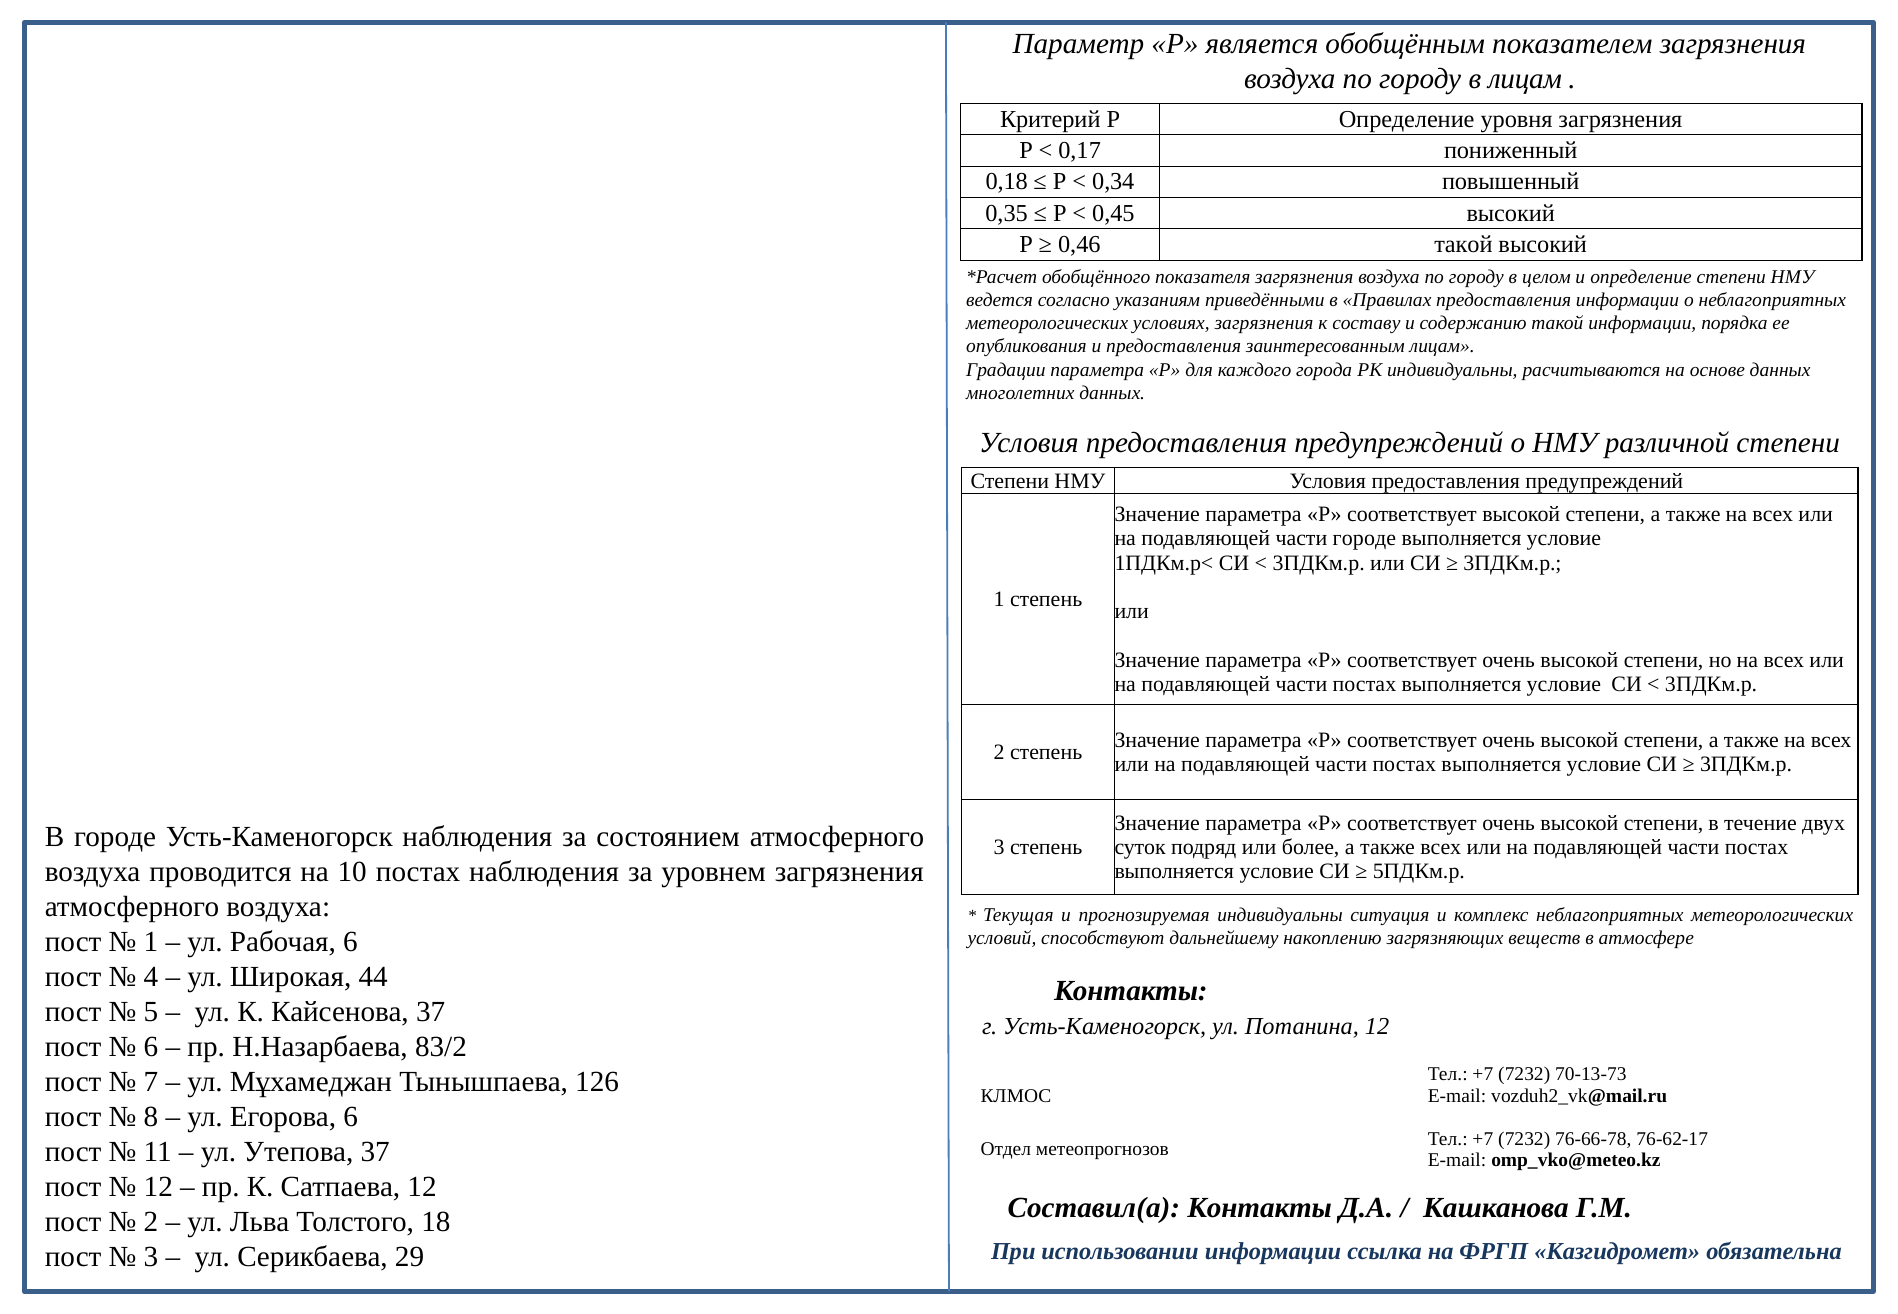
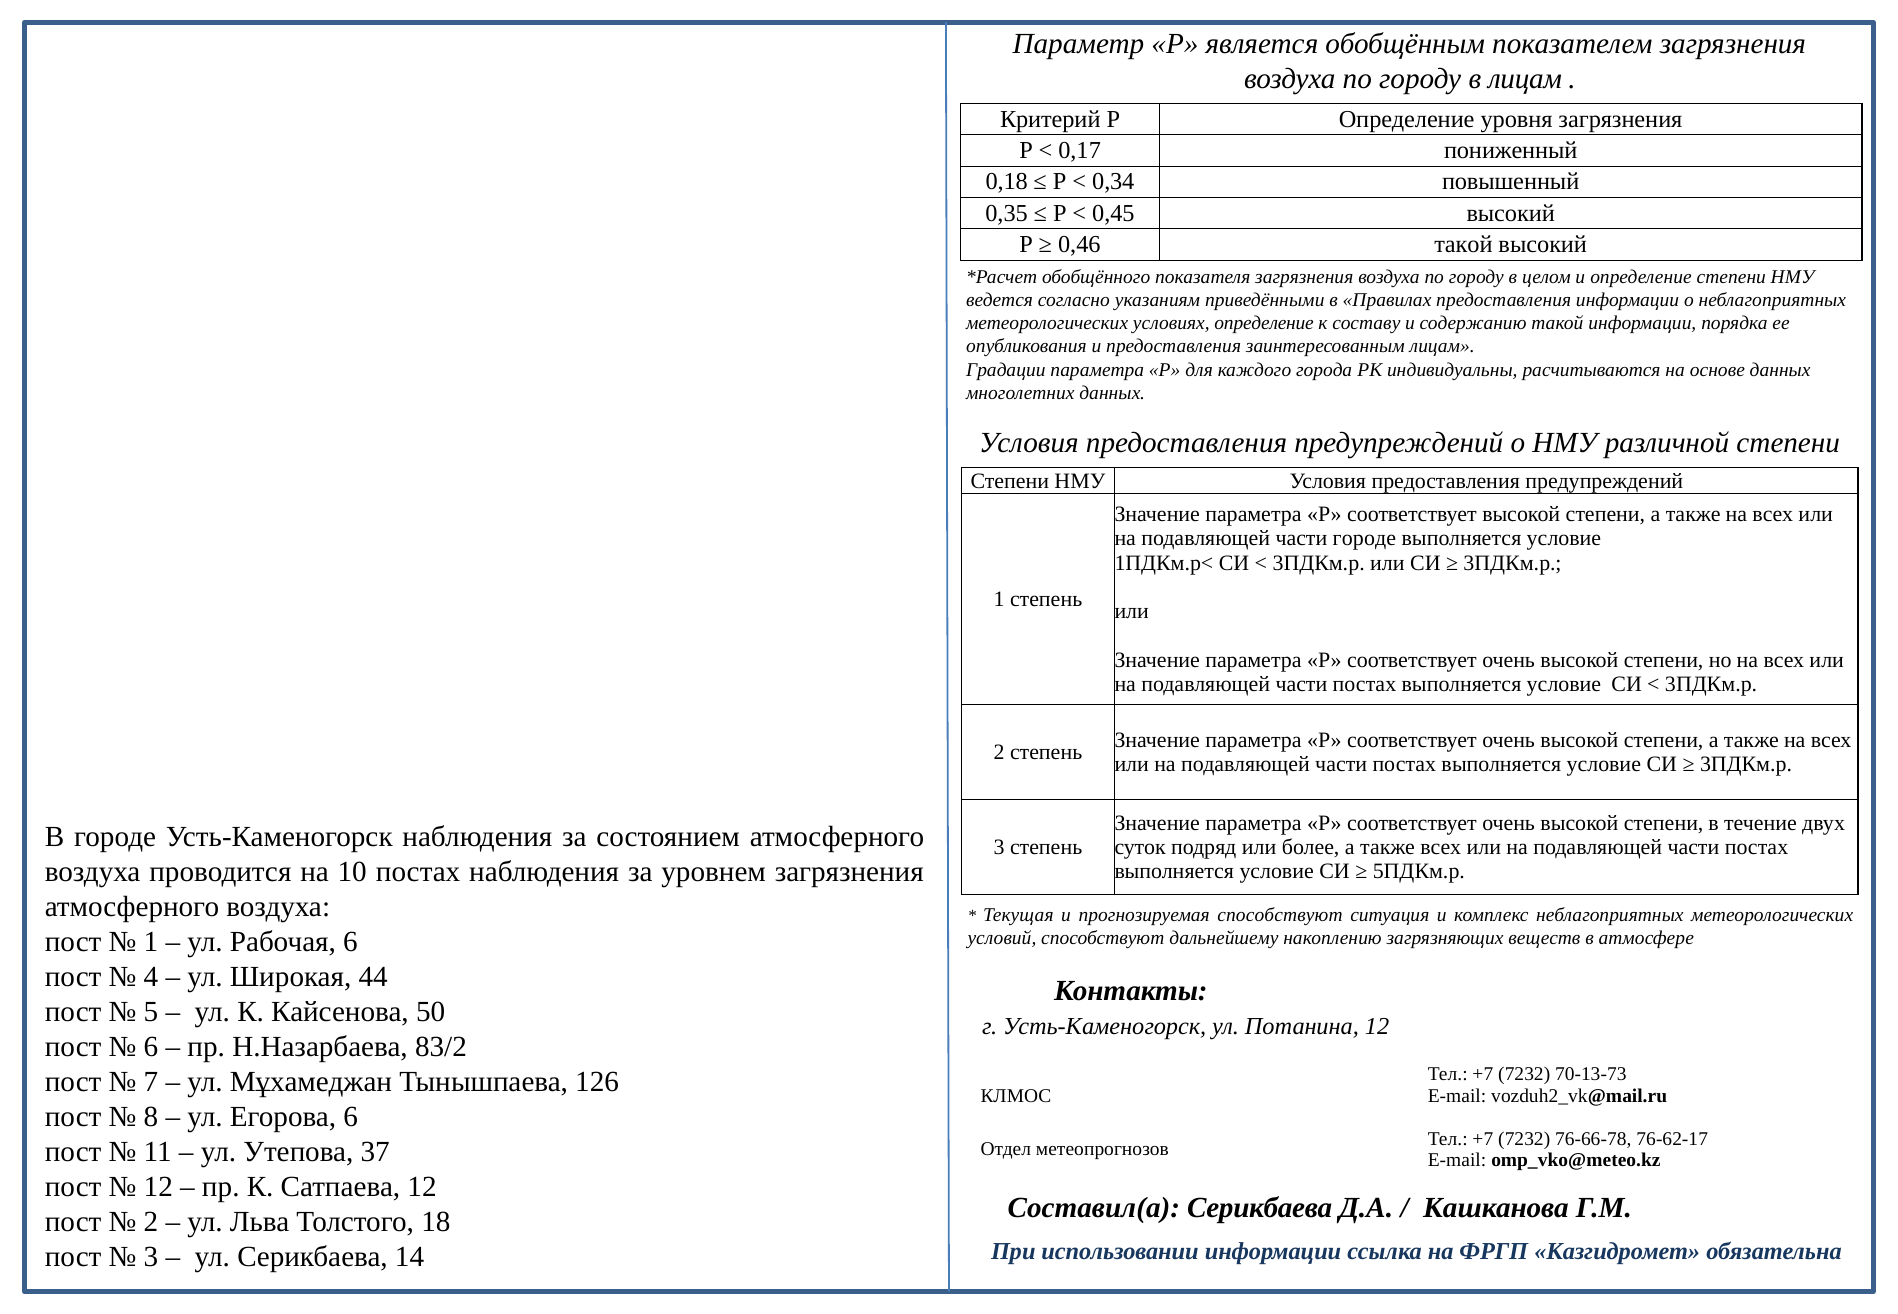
условиях загрязнения: загрязнения -> определение
прогнозируемая индивидуальны: индивидуальны -> способствуют
Кайсенова 37: 37 -> 50
Составил(а Контакты: Контакты -> Серикбаева
29: 29 -> 14
